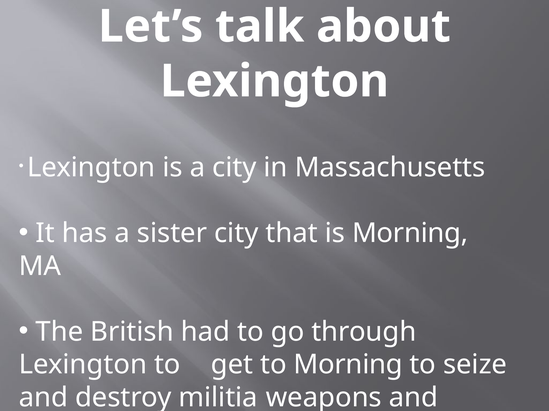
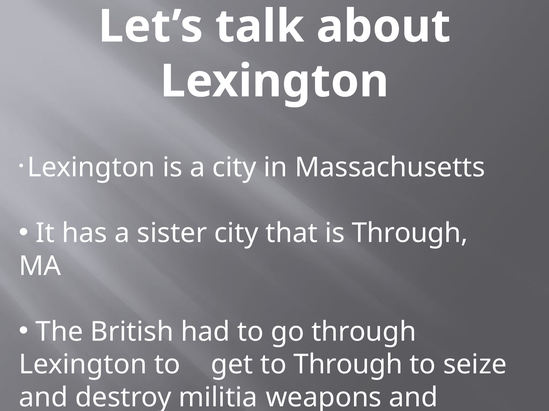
is Morning: Morning -> Through
to Morning: Morning -> Through
